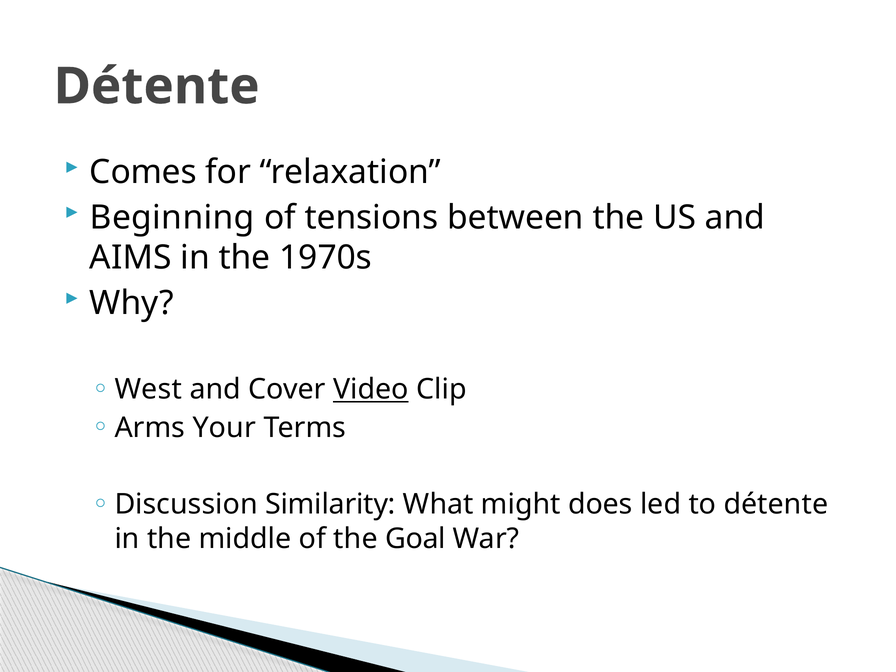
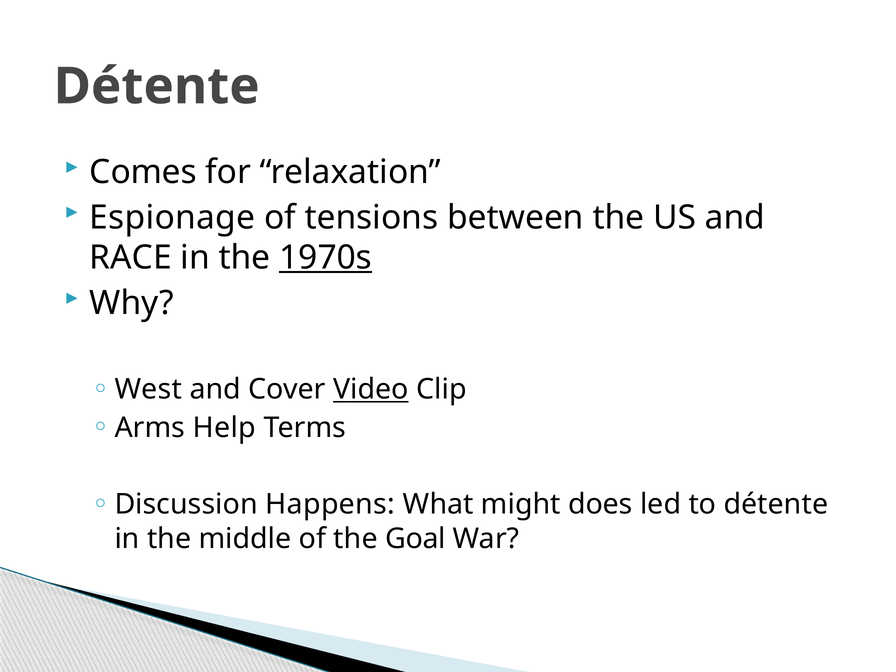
Beginning: Beginning -> Espionage
AIMS: AIMS -> RACE
1970s underline: none -> present
Your: Your -> Help
Similarity: Similarity -> Happens
